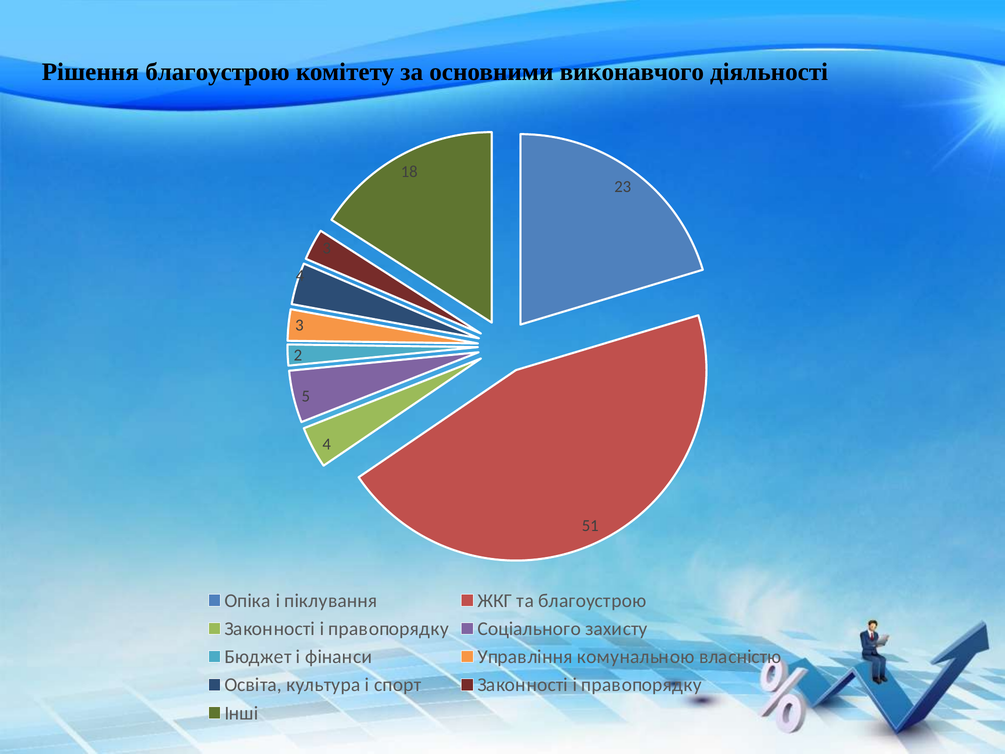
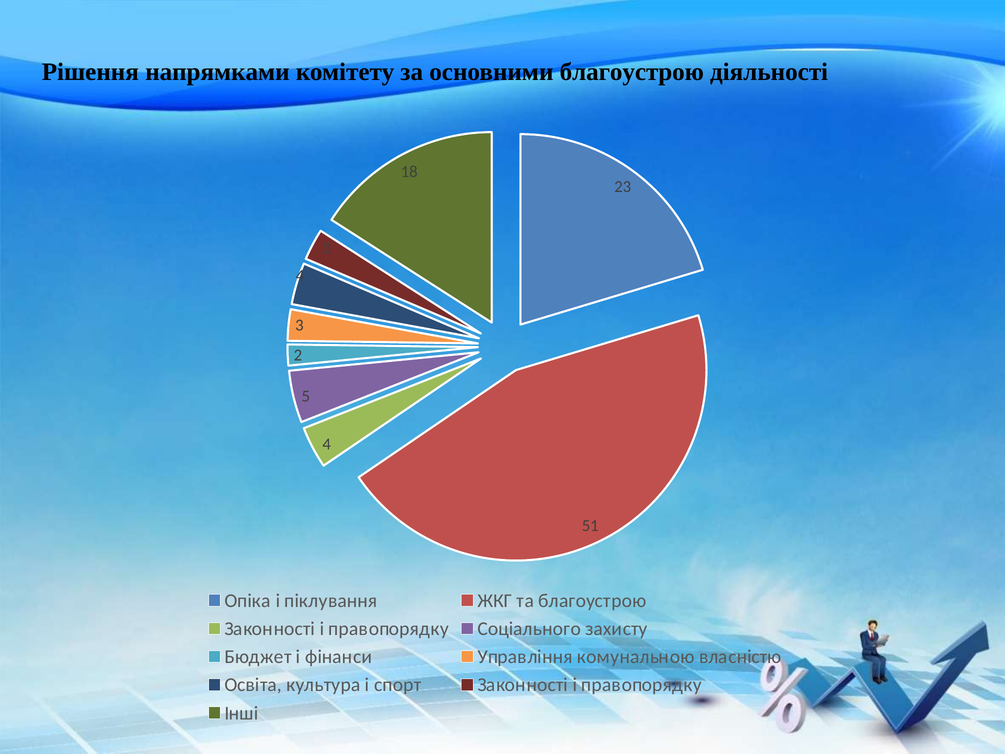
Рішення благоустрою: благоустрою -> напрямками
основними виконавчого: виконавчого -> благоустрою
